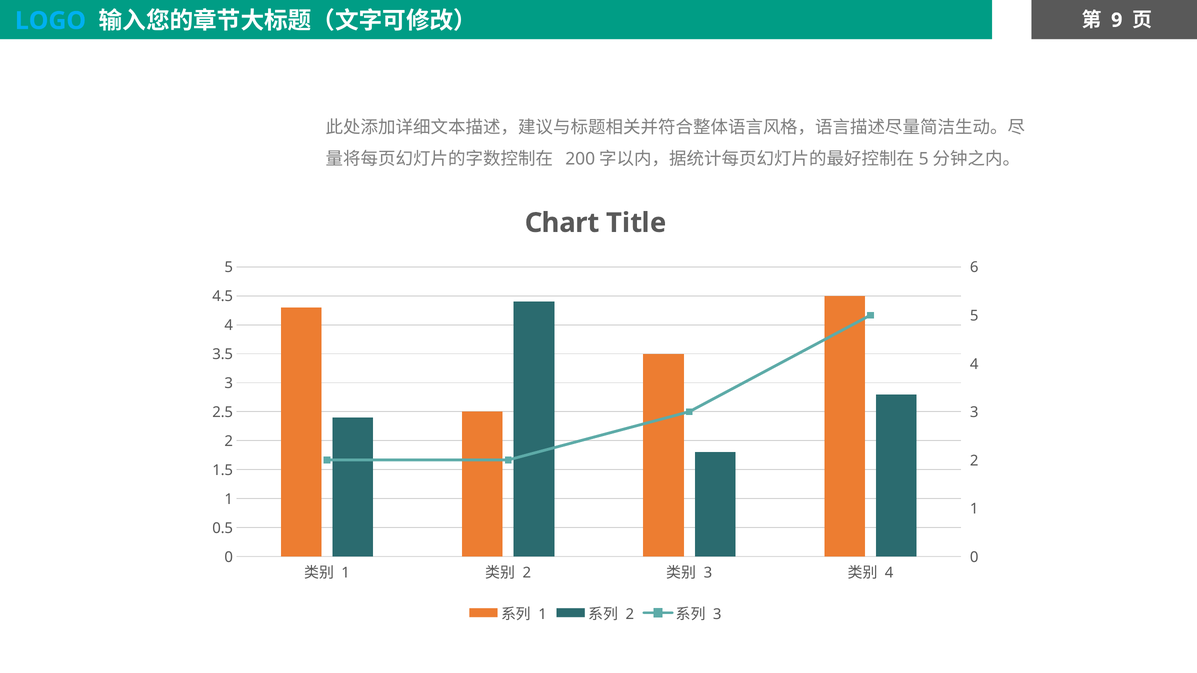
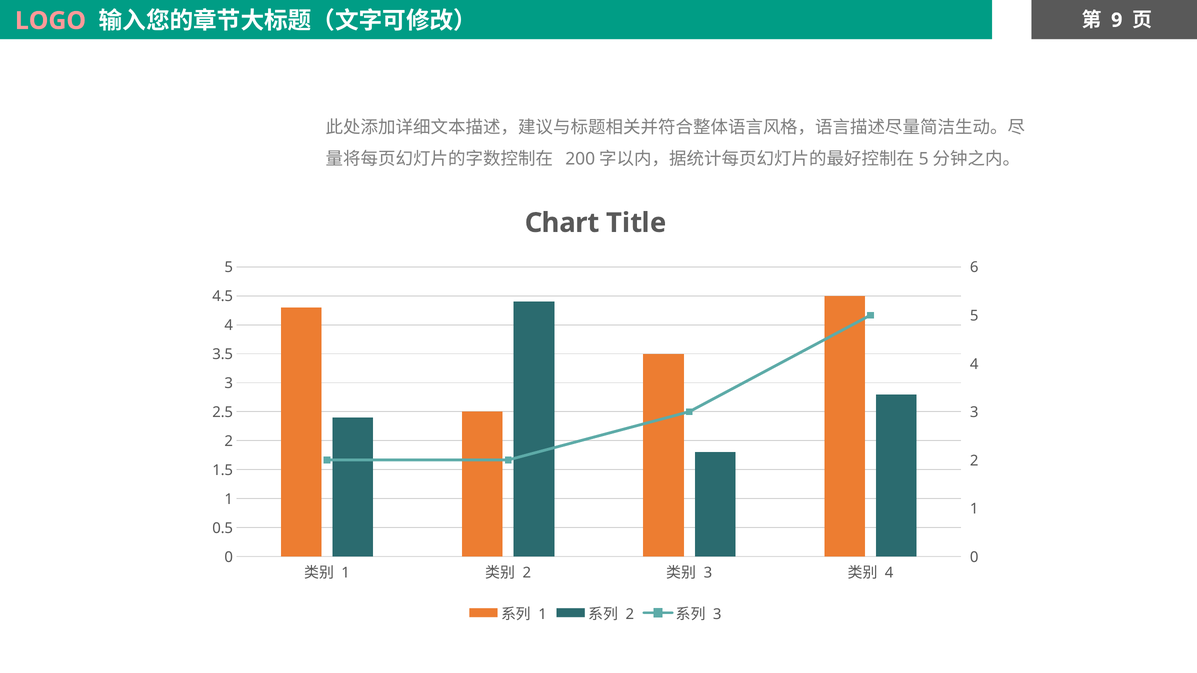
LOGO colour: light blue -> pink
